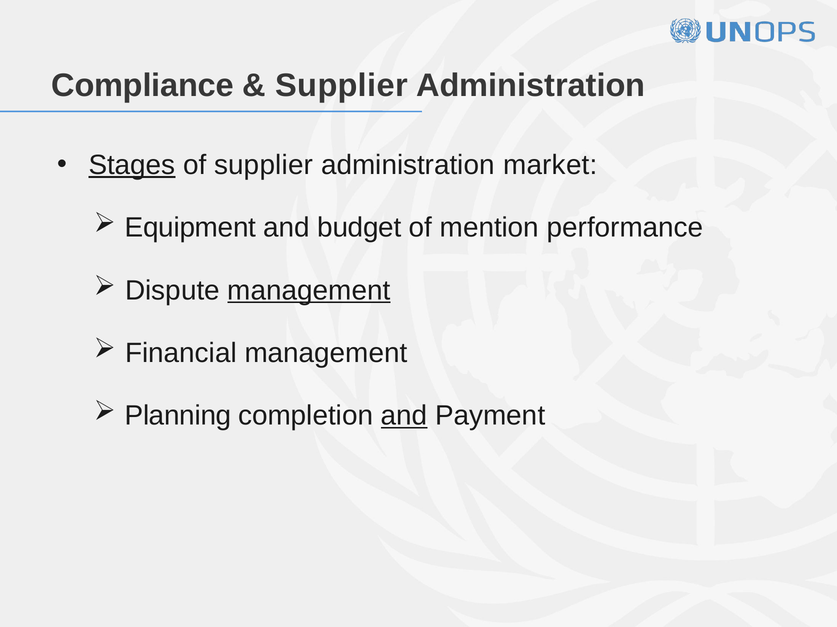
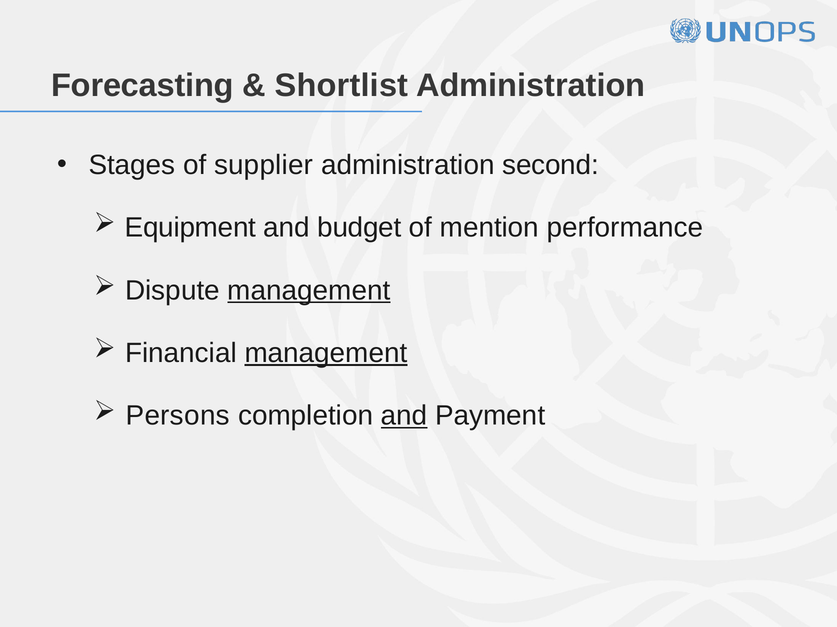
Compliance: Compliance -> Forecasting
Supplier at (342, 86): Supplier -> Shortlist
Stages underline: present -> none
market: market -> second
management at (326, 354) underline: none -> present
Planning: Planning -> Persons
